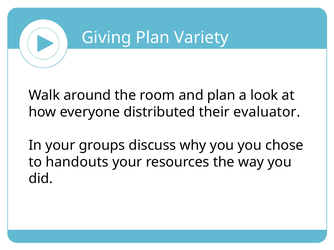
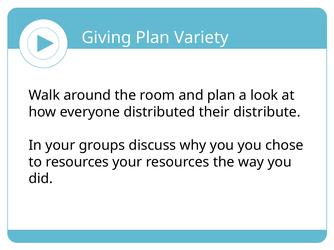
evaluator: evaluator -> distribute
to handouts: handouts -> resources
